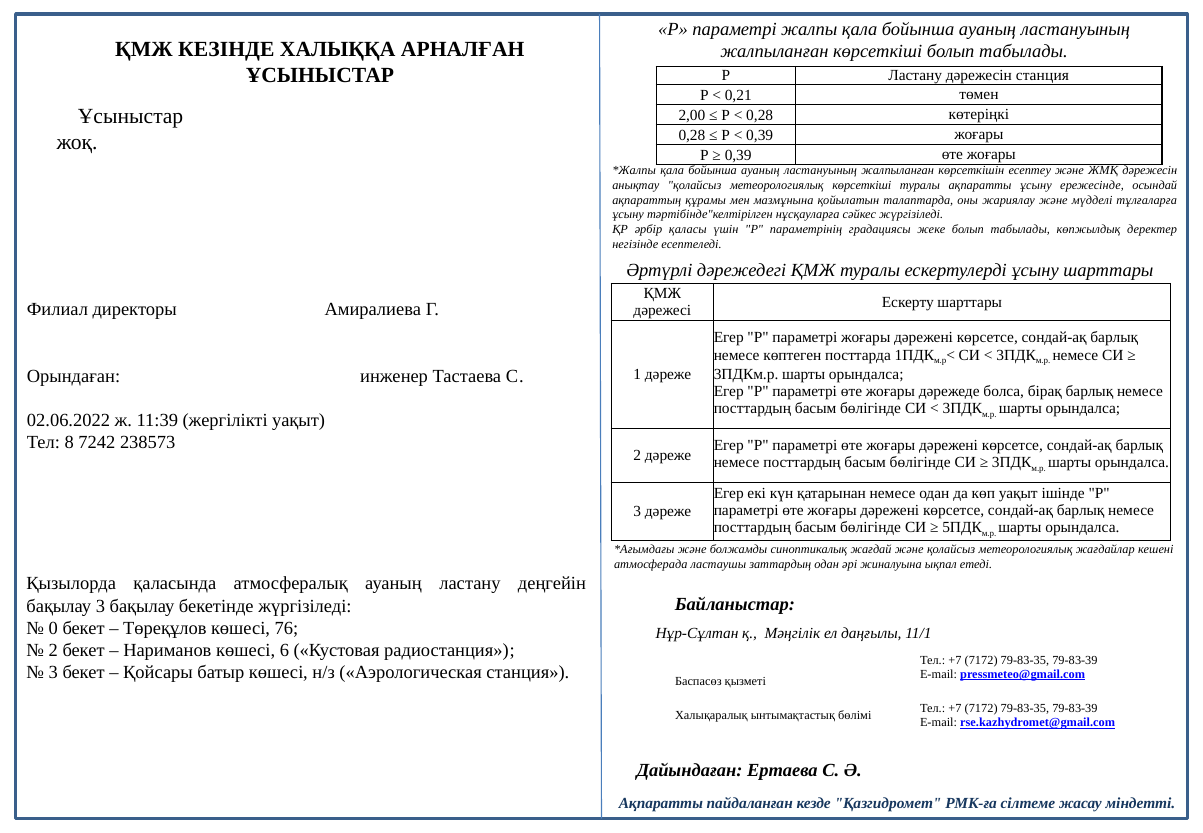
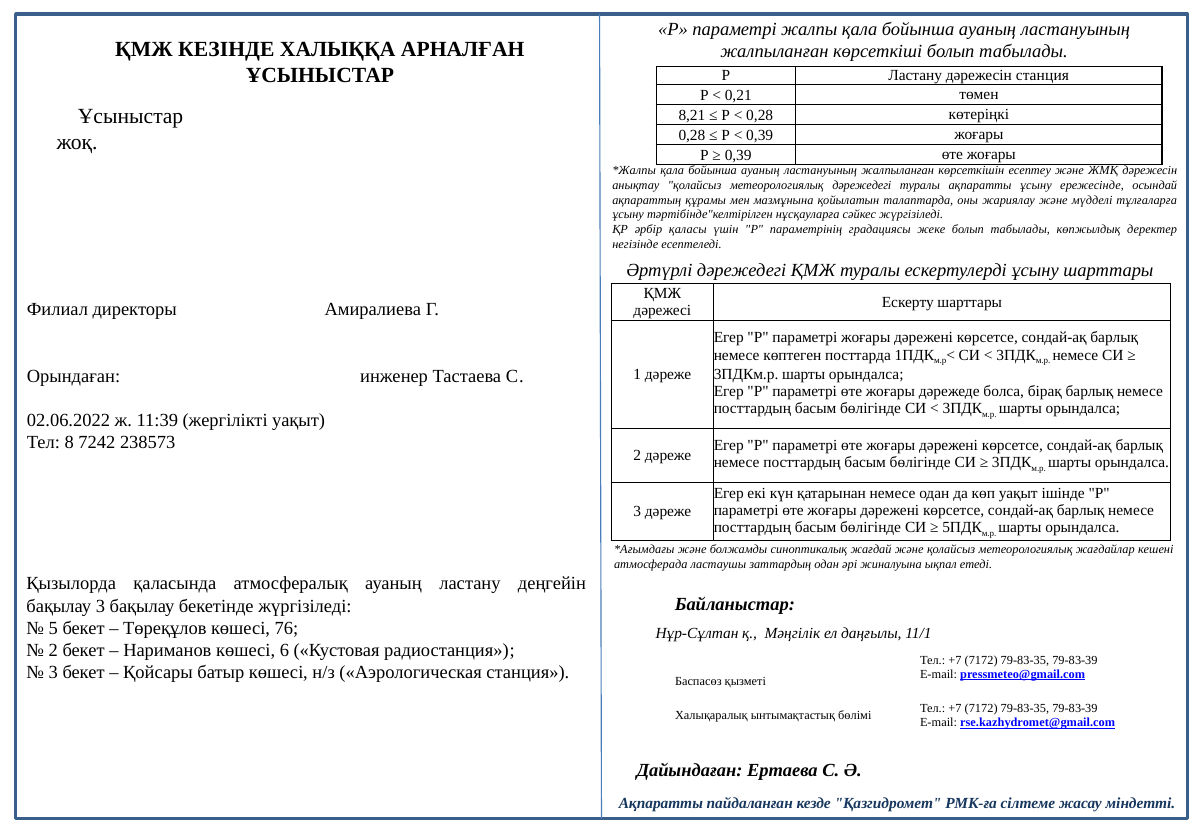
2,00: 2,00 -> 8,21
метеорологиялық көрсеткіші: көрсеткіші -> дәрежедегі
0: 0 -> 5
